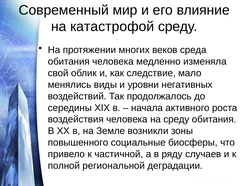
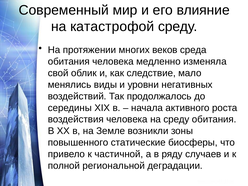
социальные: социальные -> статические
